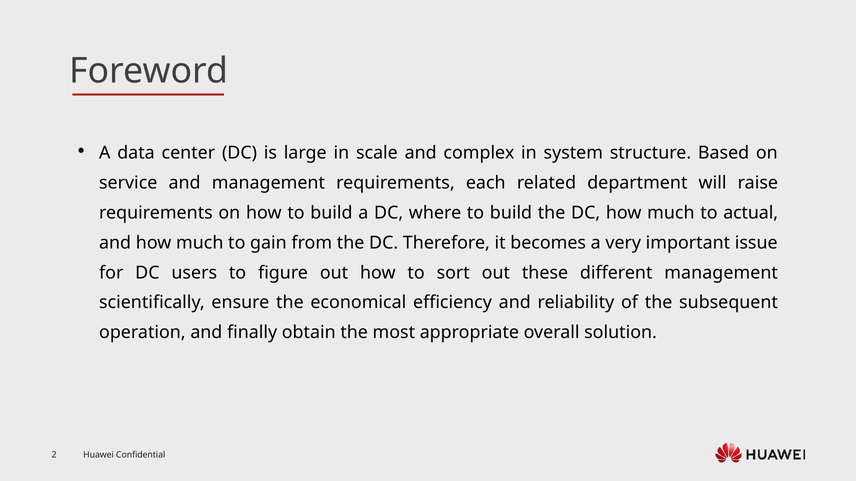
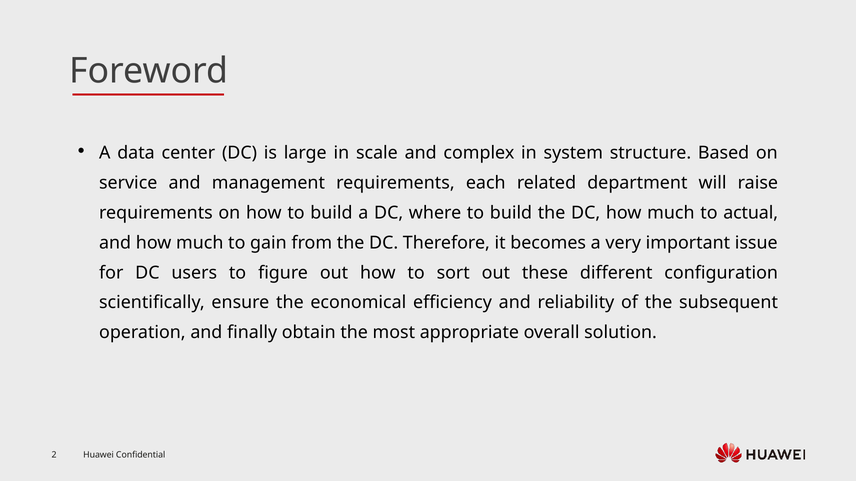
different management: management -> configuration
